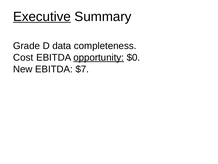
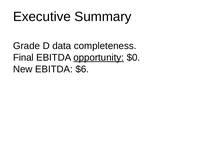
Executive underline: present -> none
Cost: Cost -> Final
$7: $7 -> $6
